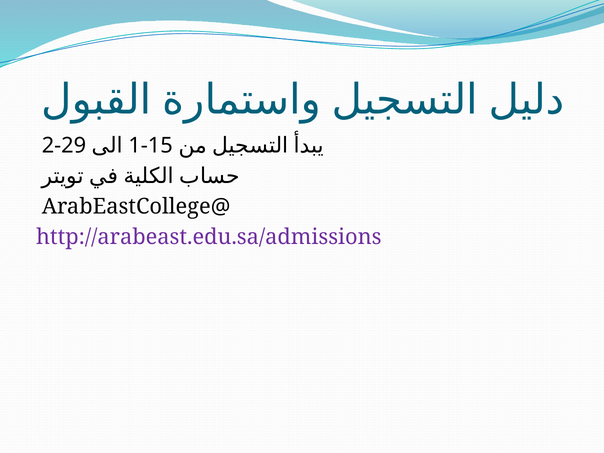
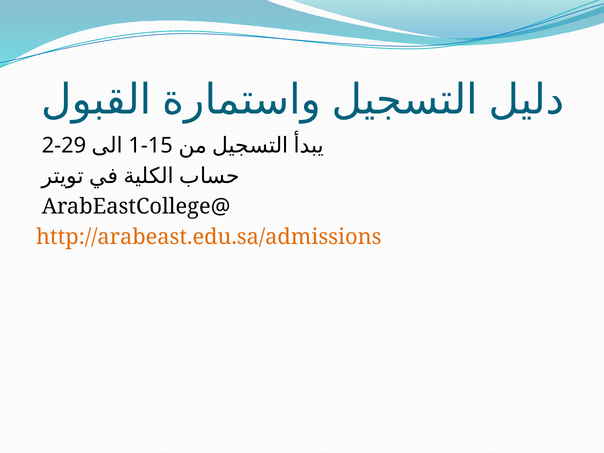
http://arabeast.edu.sa/admissions colour: purple -> orange
